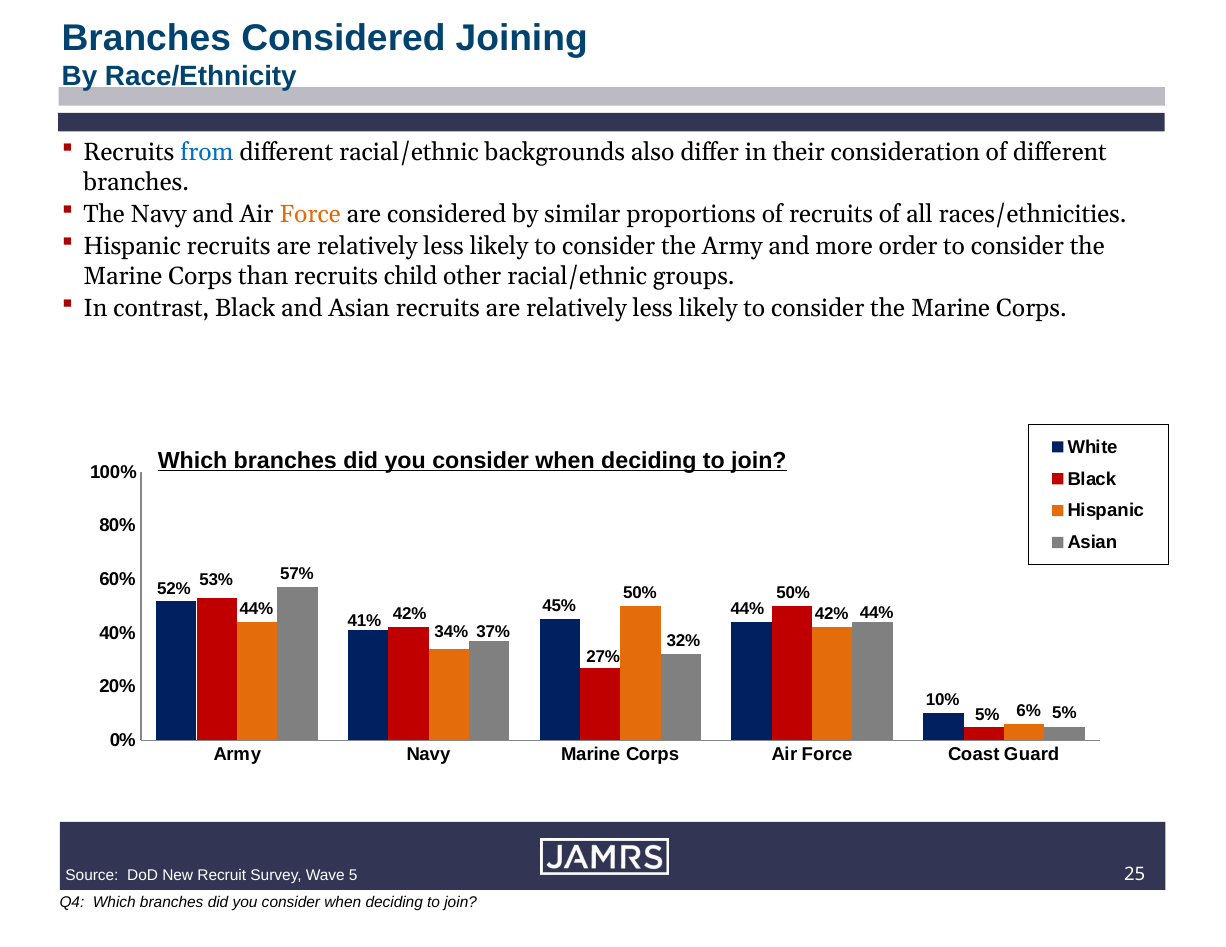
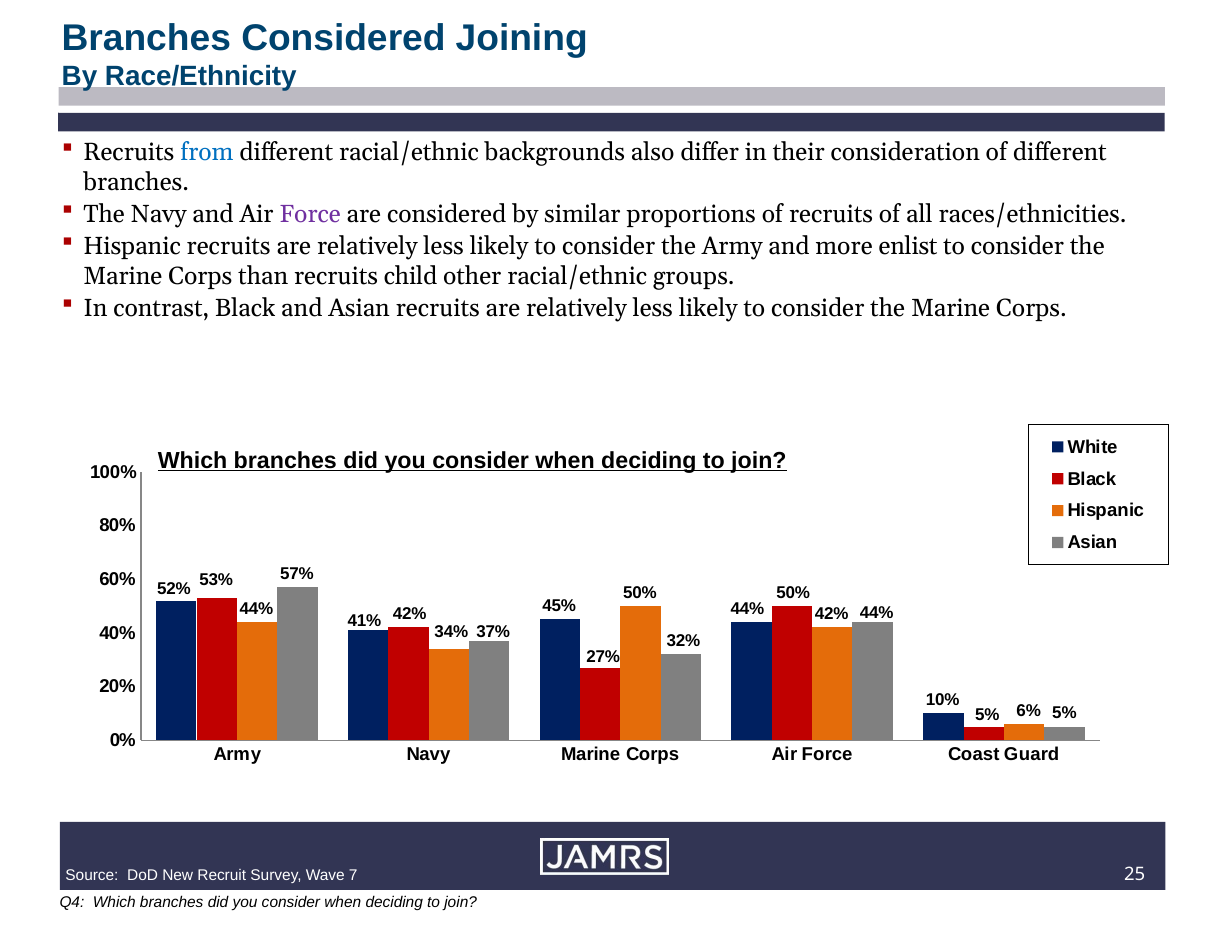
Force at (310, 215) colour: orange -> purple
order: order -> enlist
5: 5 -> 7
